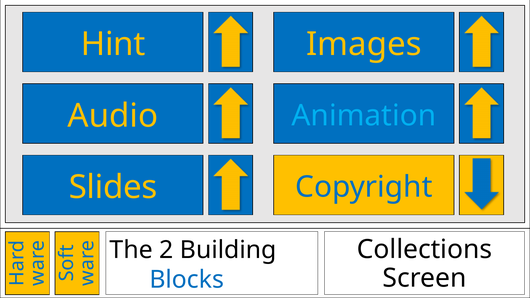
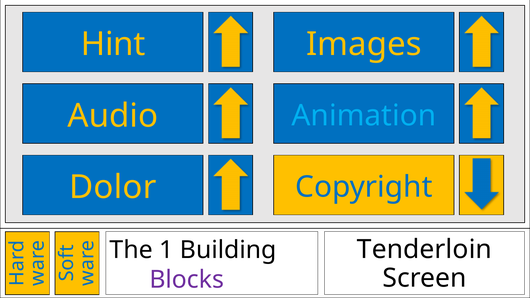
Slides: Slides -> Dolor
2: 2 -> 1
Collections: Collections -> Tenderloin
Blocks colour: blue -> purple
